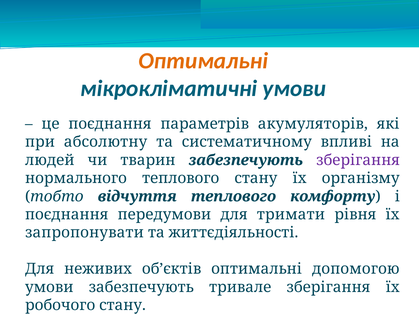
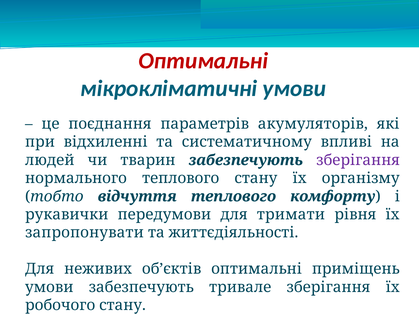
Оптимальні at (203, 61) colour: orange -> red
абсолютну: абсолютну -> відхиленні
поєднання at (67, 215): поєднання -> рукавички
допомогою: допомогою -> приміщень
